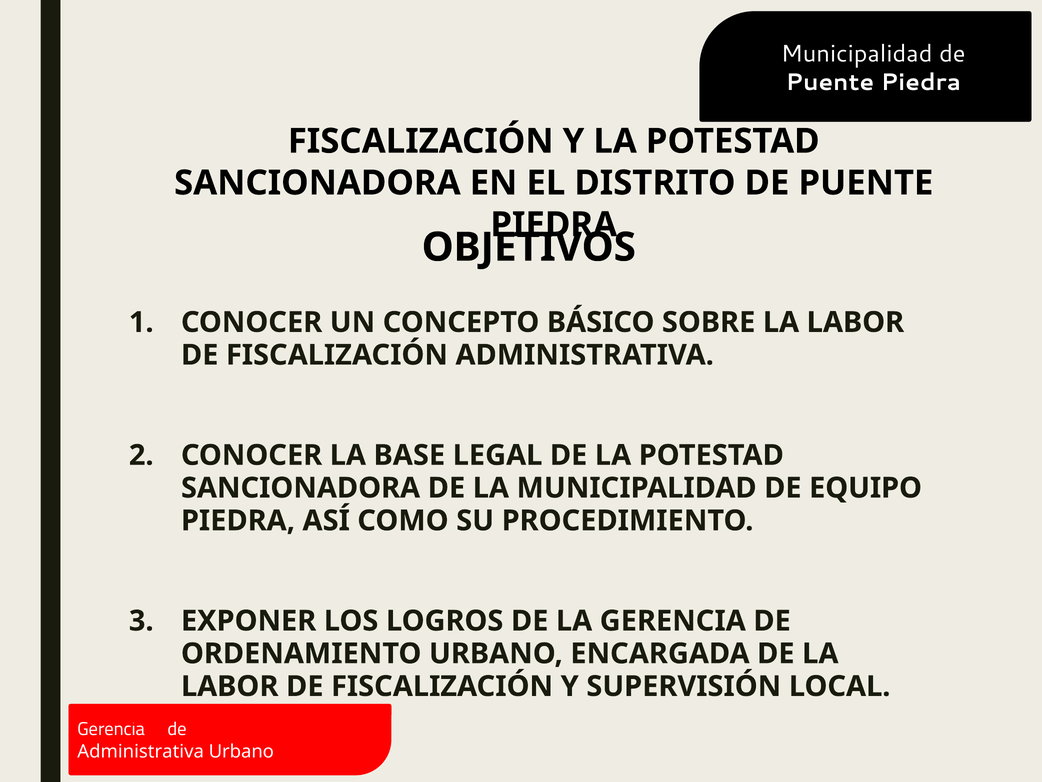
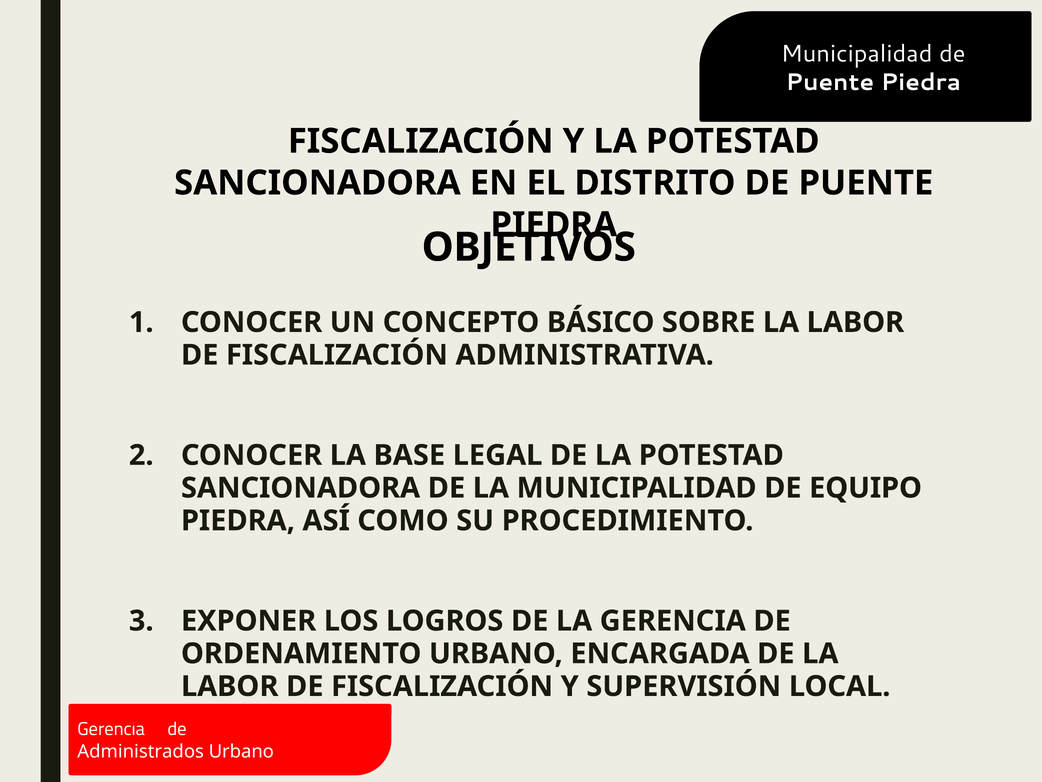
Administrativa at (141, 751): Administrativa -> Administrados
